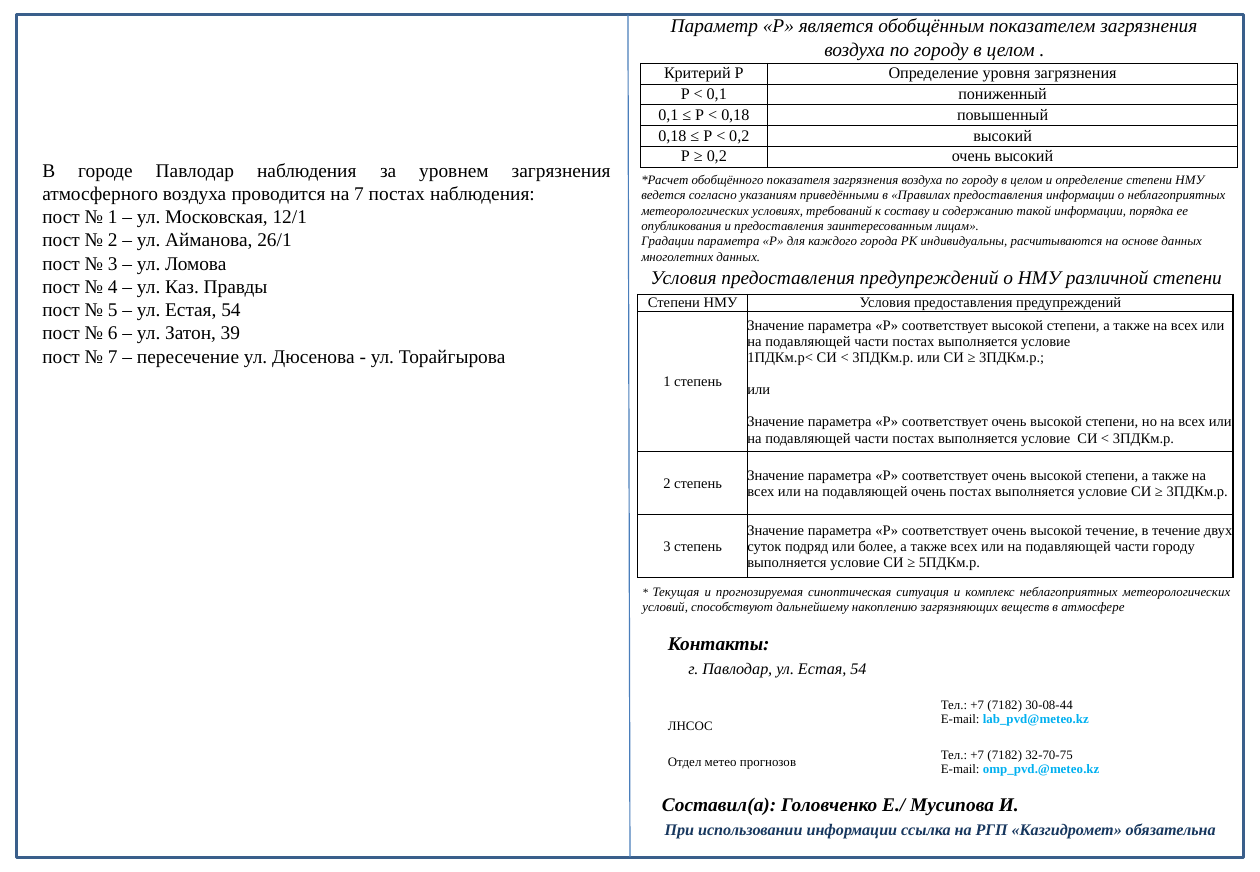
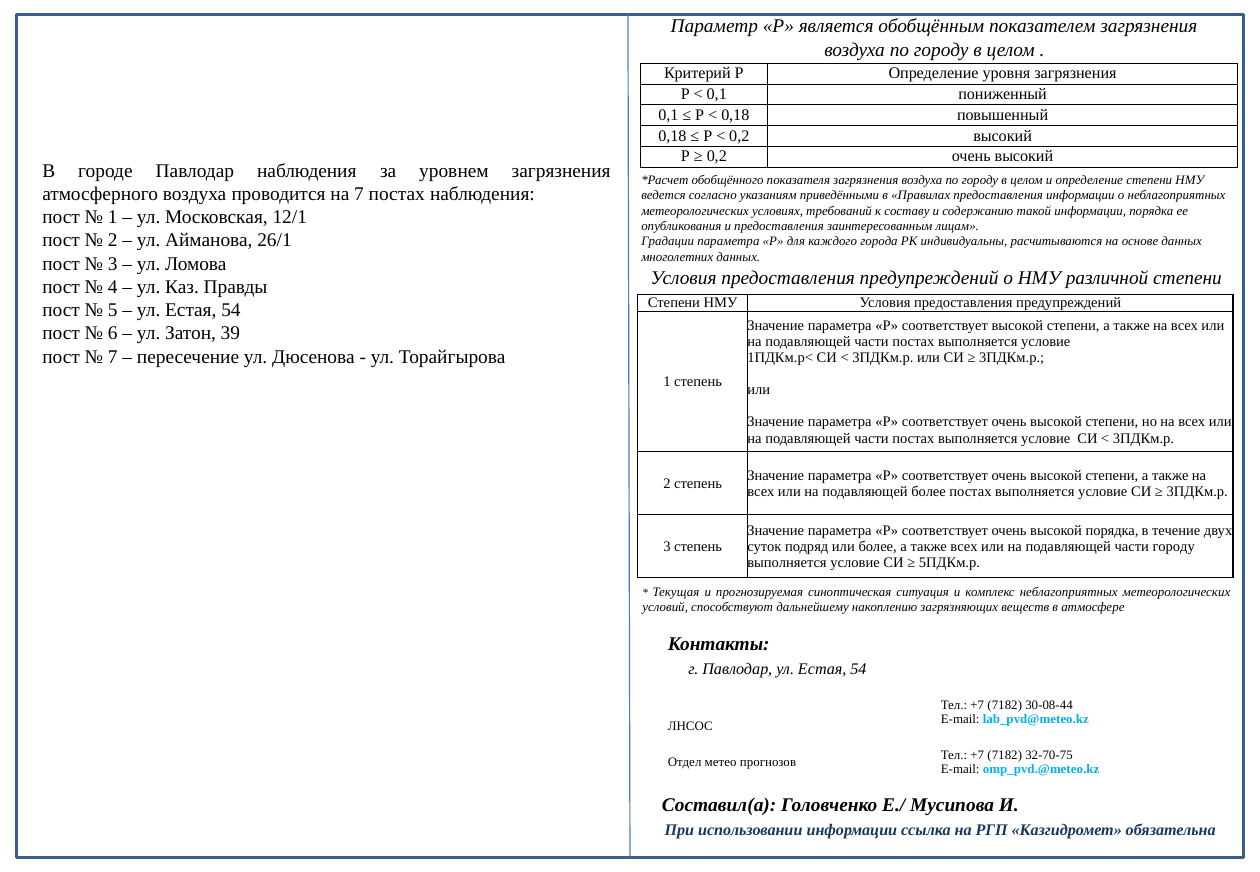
подавляющей очень: очень -> более
высокой течение: течение -> порядка
